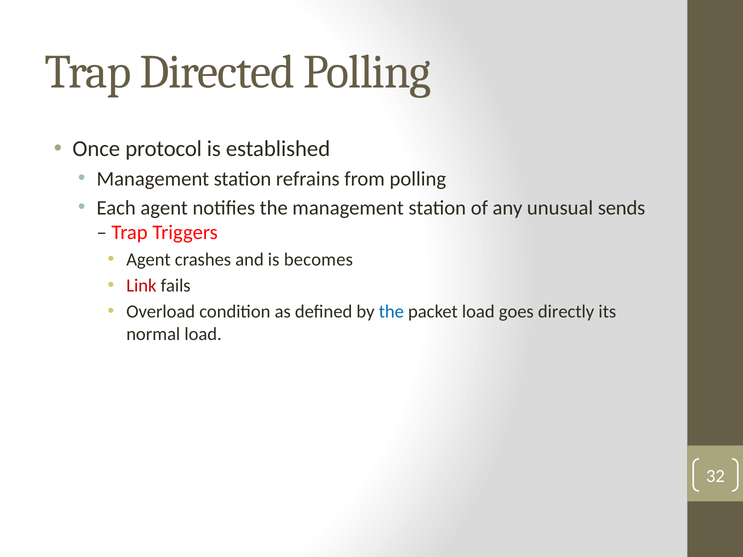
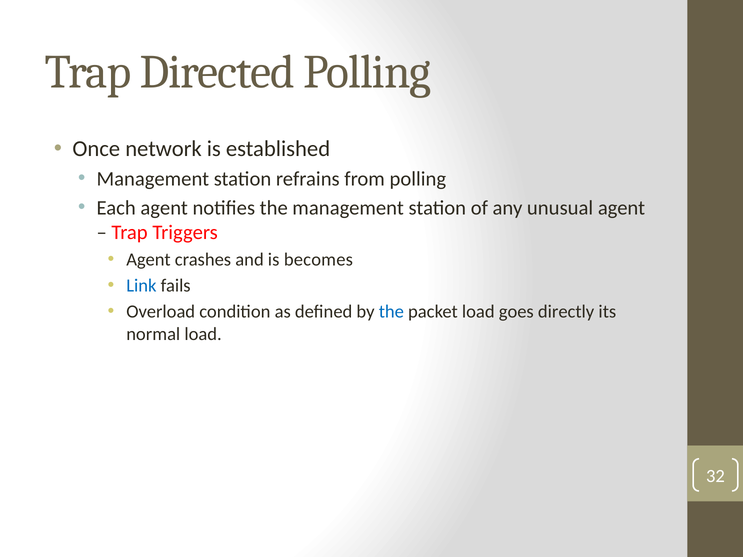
protocol: protocol -> network
unusual sends: sends -> agent
Link colour: red -> blue
